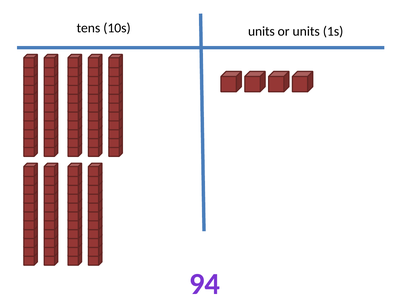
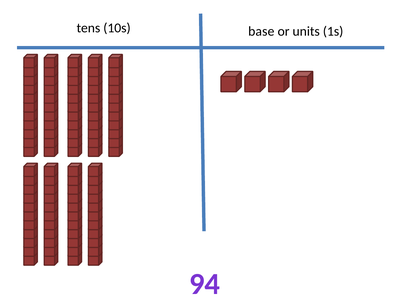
10s units: units -> base
